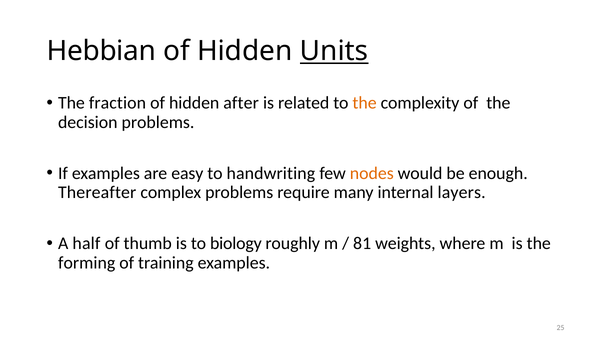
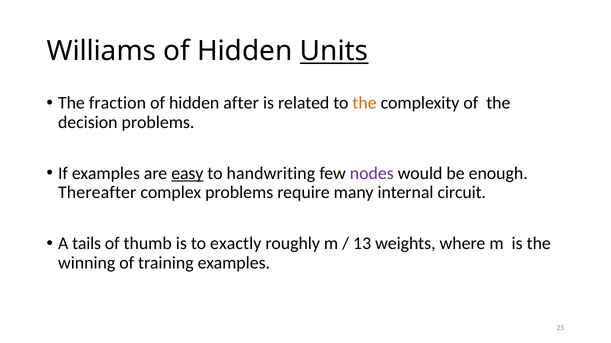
Hebbian: Hebbian -> Williams
easy underline: none -> present
nodes colour: orange -> purple
layers: layers -> circuit
half: half -> tails
biology: biology -> exactly
81: 81 -> 13
forming: forming -> winning
